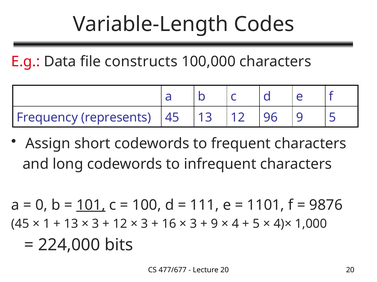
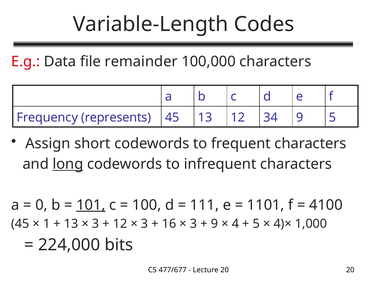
constructs: constructs -> remainder
96: 96 -> 34
long underline: none -> present
9876: 9876 -> 4100
